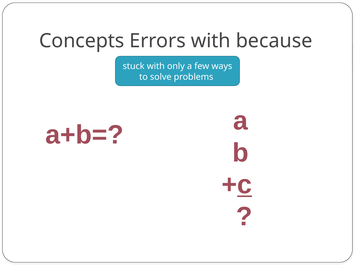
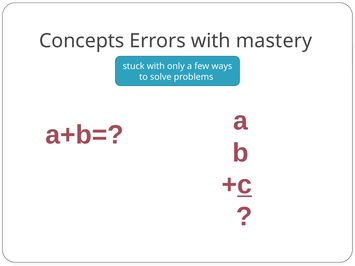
because: because -> mastery
